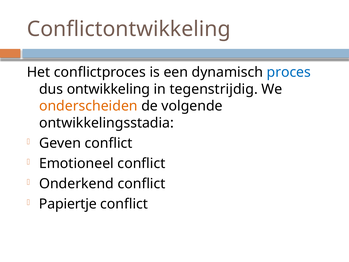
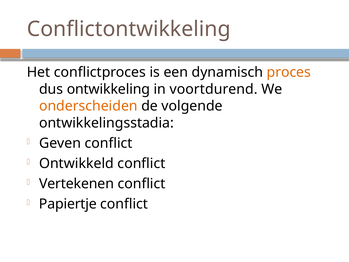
proces colour: blue -> orange
tegenstrijdig: tegenstrijdig -> voortdurend
Emotioneel: Emotioneel -> Ontwikkeld
Onderkend: Onderkend -> Vertekenen
